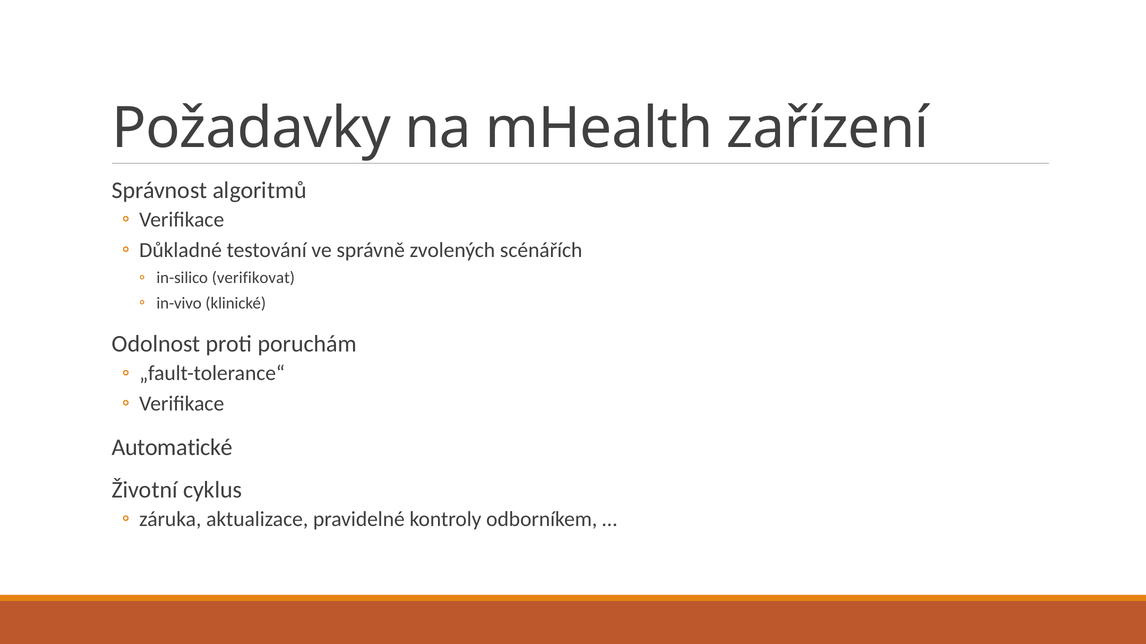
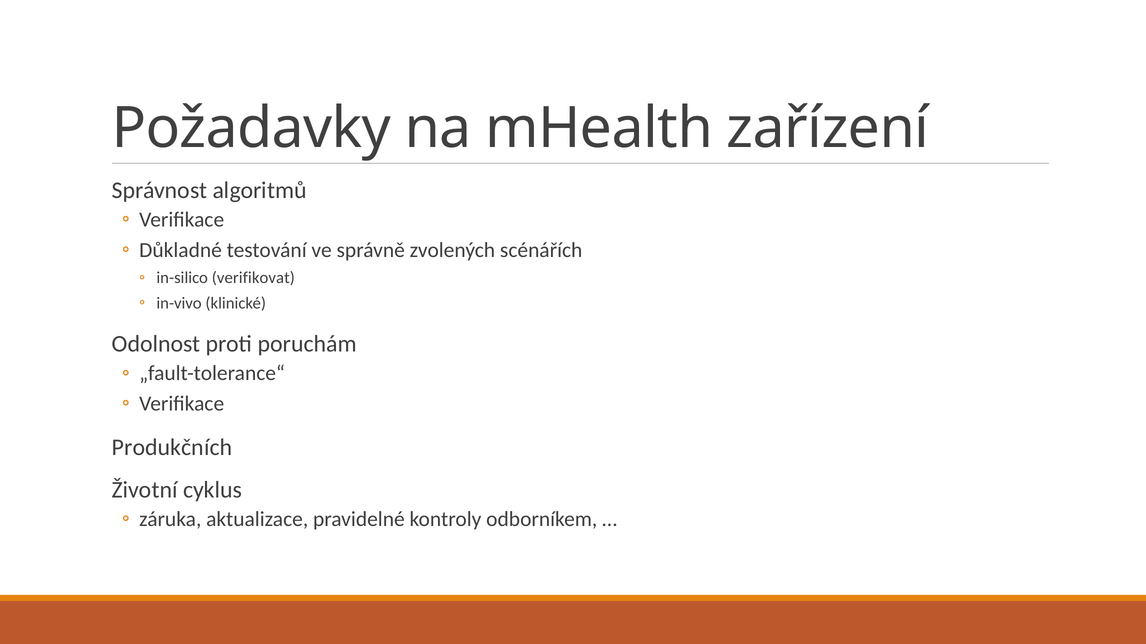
Automatické: Automatické -> Produkčních
